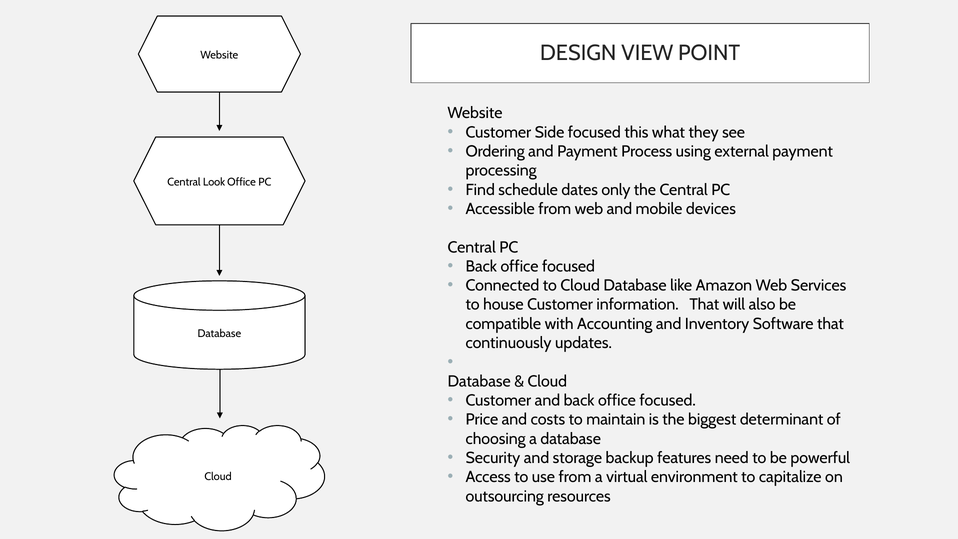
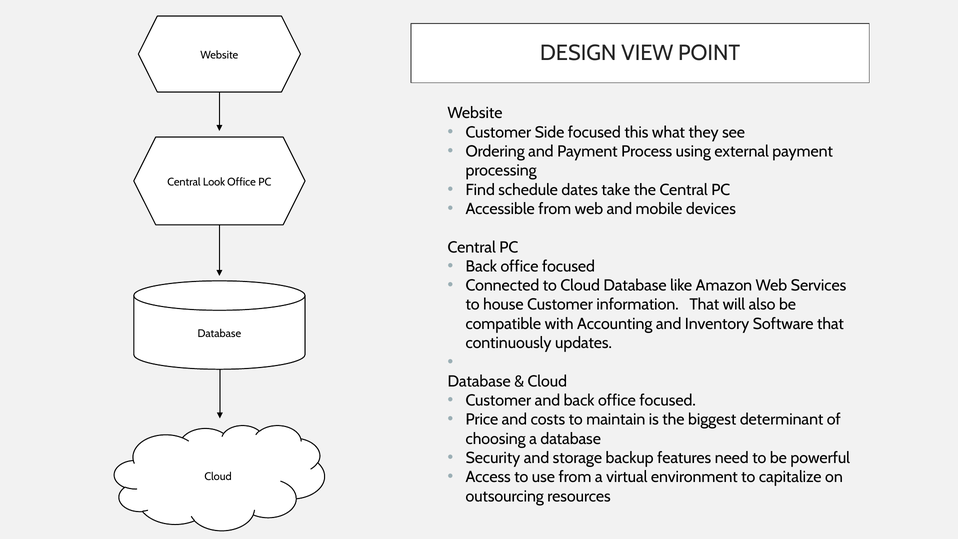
only: only -> take
